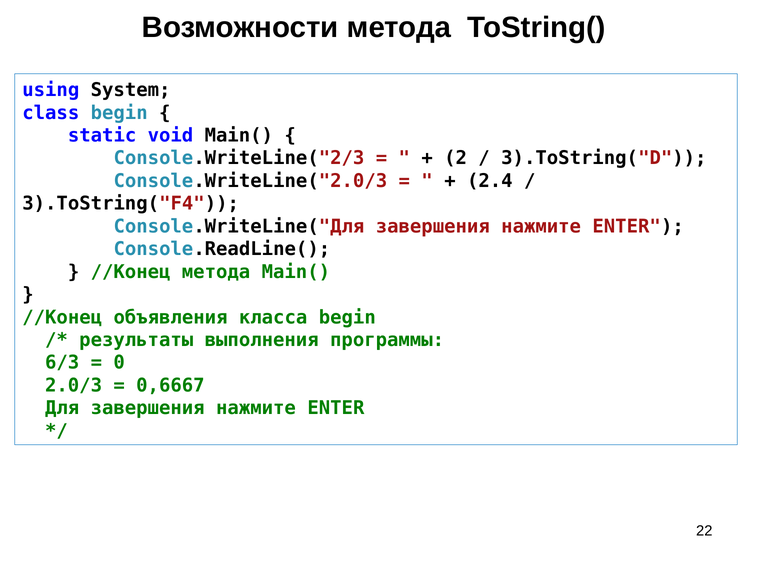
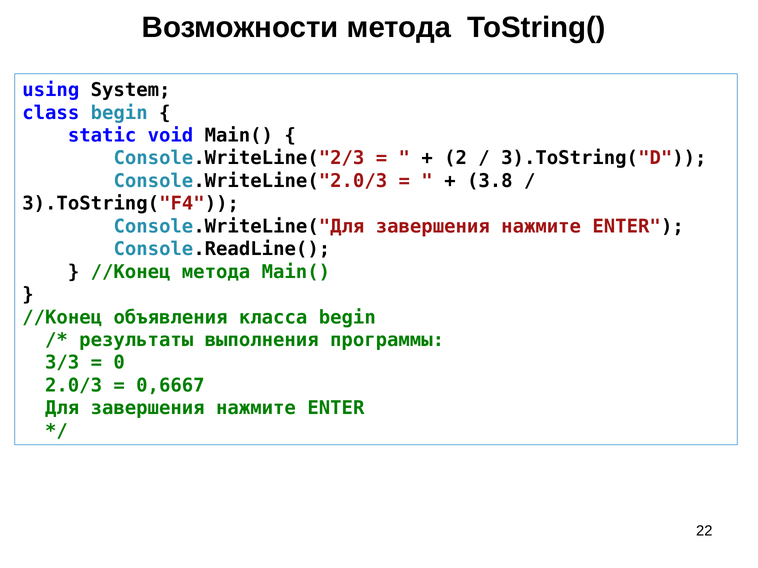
2.4: 2.4 -> 3.8
6/3: 6/3 -> 3/3
